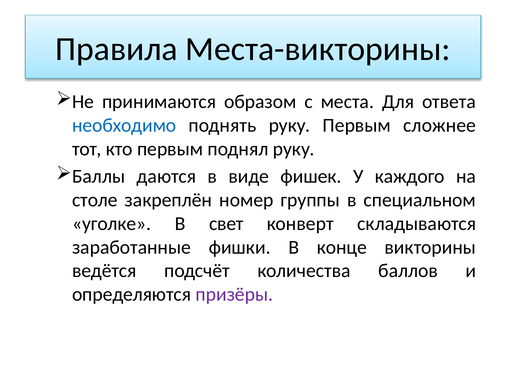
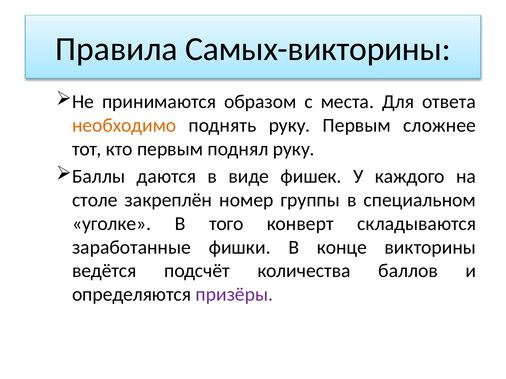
Места-викторины: Места-викторины -> Самых-викторины
необходимо colour: blue -> orange
свет: свет -> того
